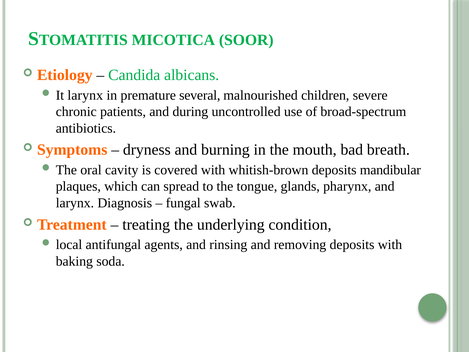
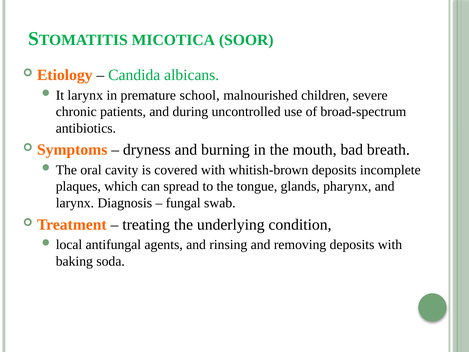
several: several -> school
mandibular: mandibular -> incomplete
